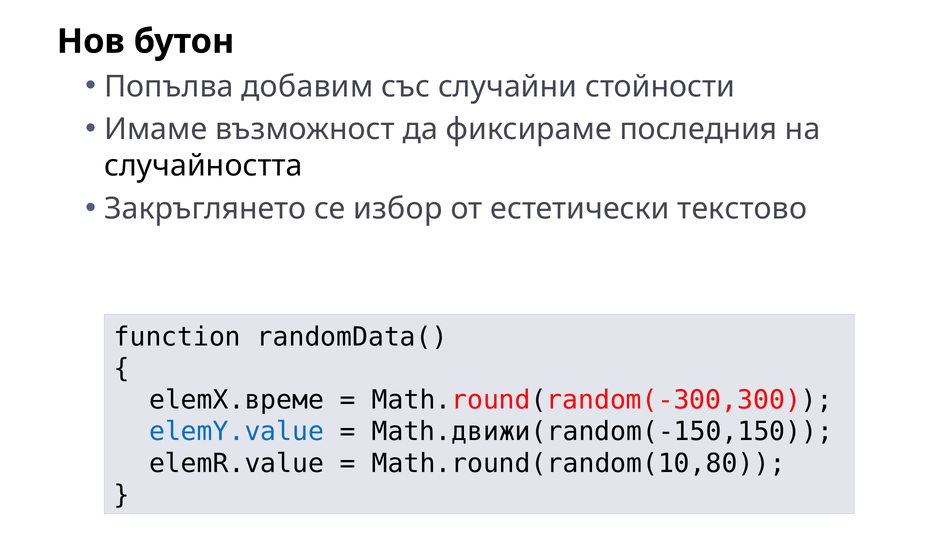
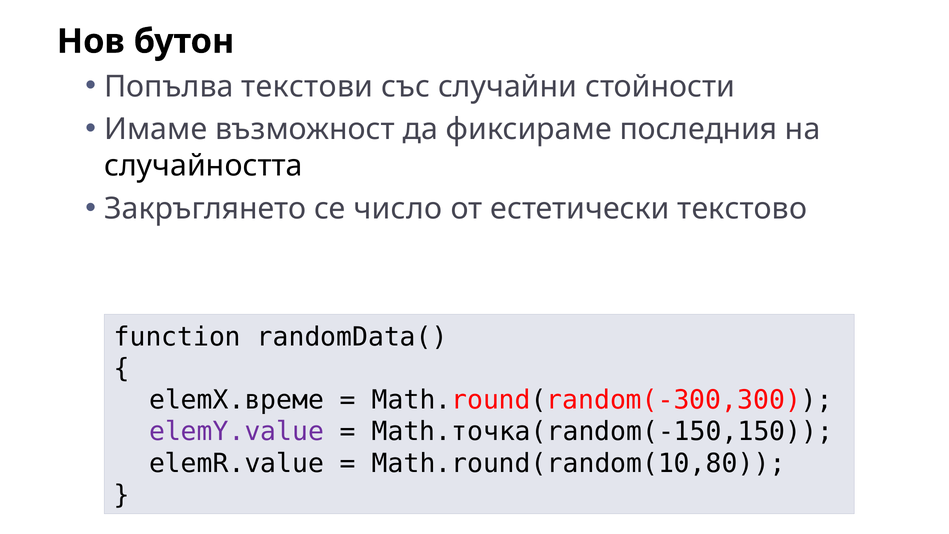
добавим: добавим -> текстови
избор: избор -> число
elemY.value colour: blue -> purple
Math.движи(random(-150,150: Math.движи(random(-150,150 -> Math.точка(random(-150,150
